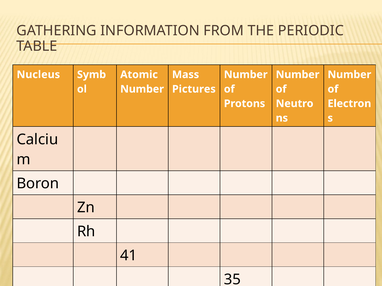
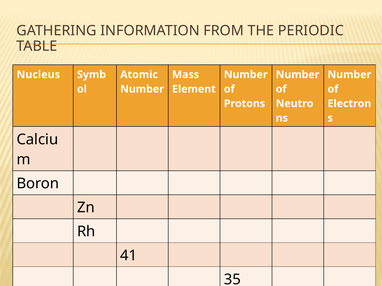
Pictures: Pictures -> Element
